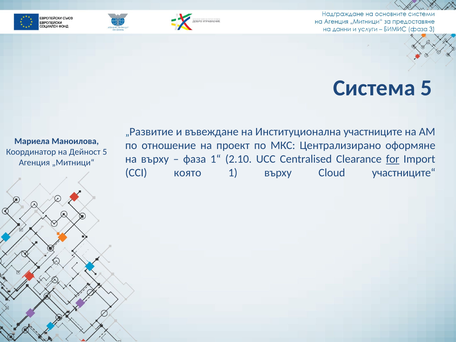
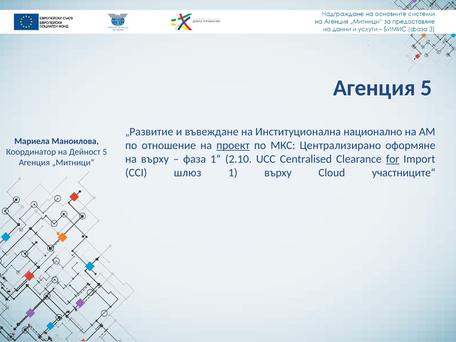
Система at (374, 88): Система -> Агенция
участниците: участниците -> национално
проект underline: none -> present
която: която -> шлюз
